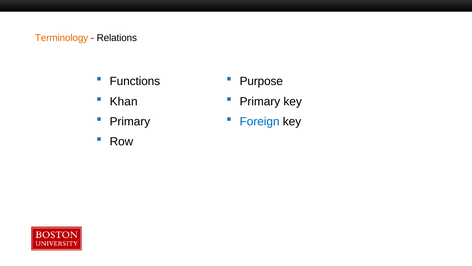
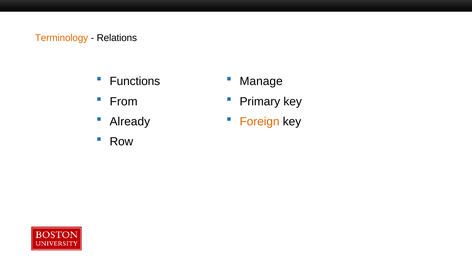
Purpose: Purpose -> Manage
Khan: Khan -> From
Primary at (130, 121): Primary -> Already
Foreign colour: blue -> orange
